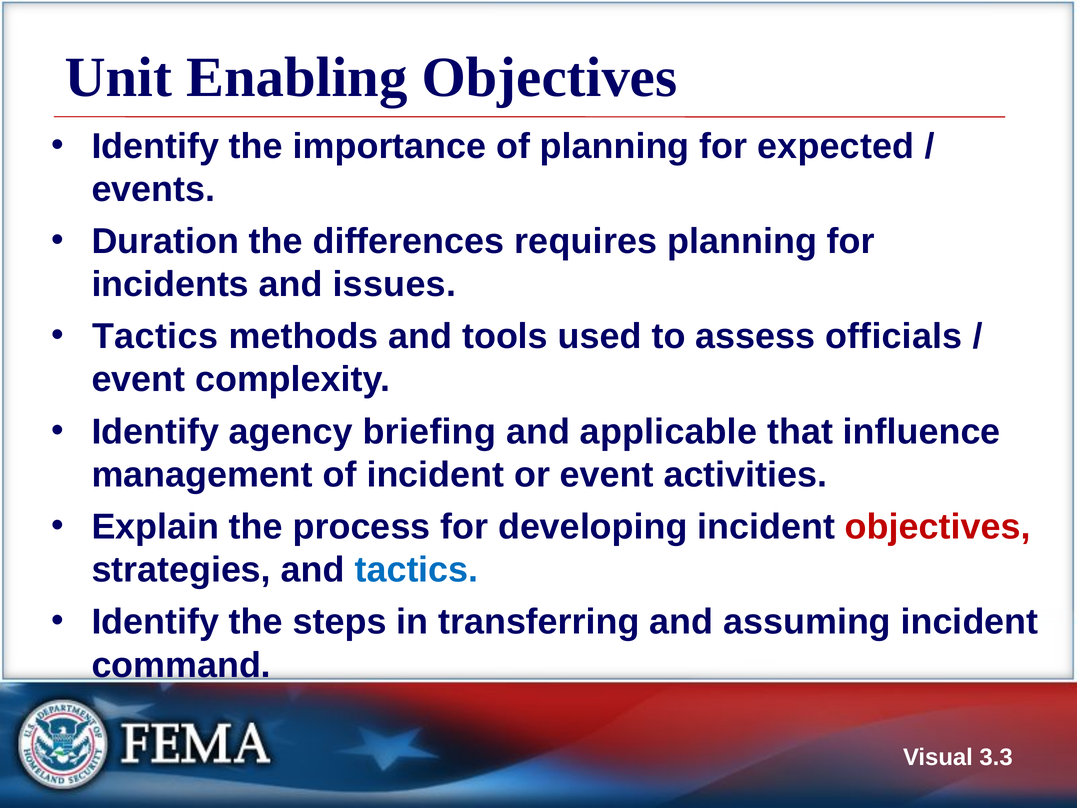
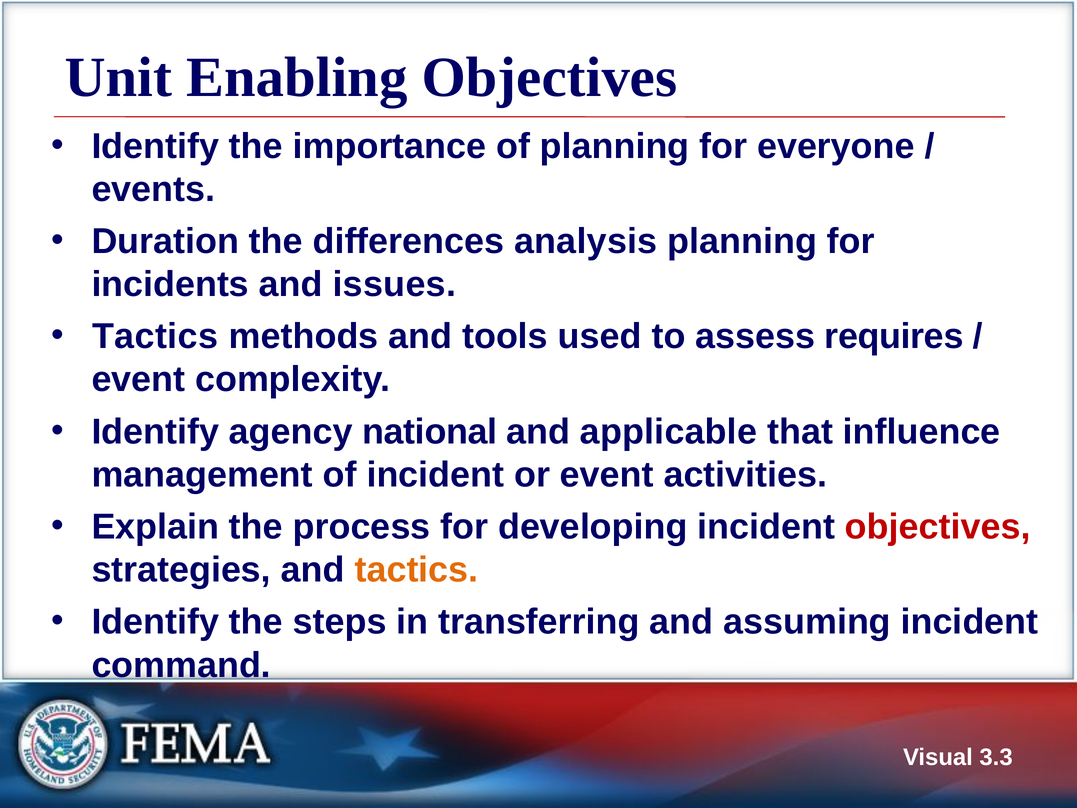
expected: expected -> everyone
requires: requires -> analysis
officials: officials -> requires
briefing: briefing -> national
tactics at (416, 570) colour: blue -> orange
